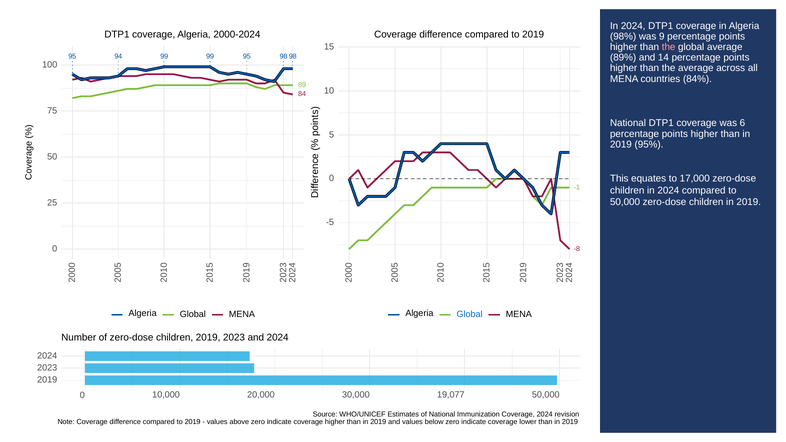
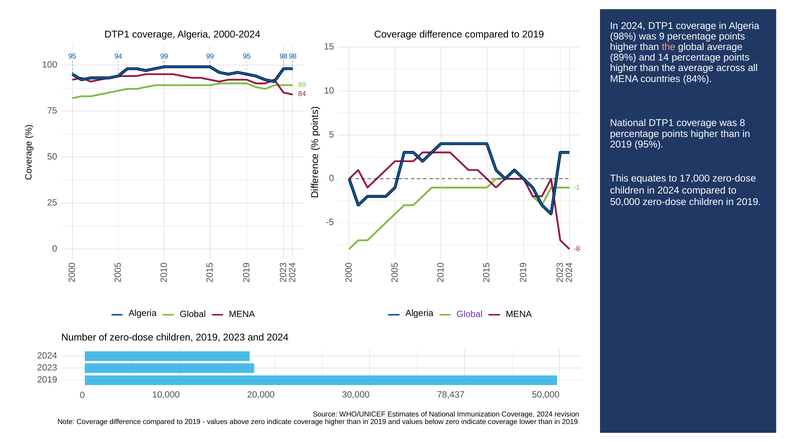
6: 6 -> 8
Global at (470, 314) colour: blue -> purple
19,077: 19,077 -> 78,437
